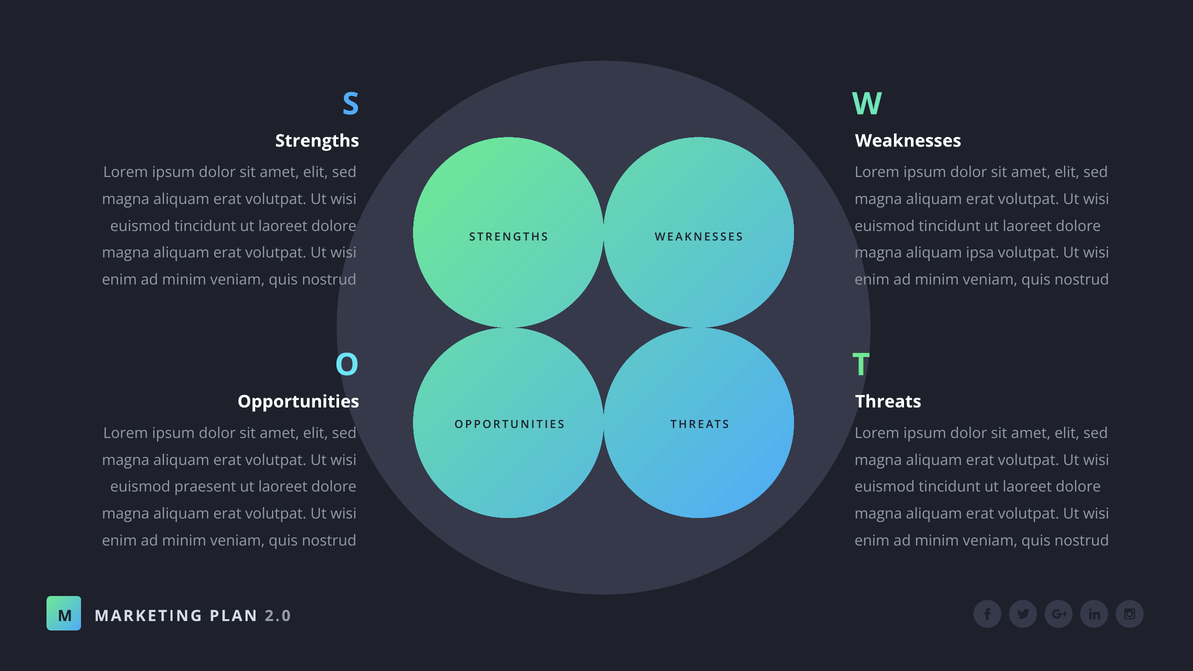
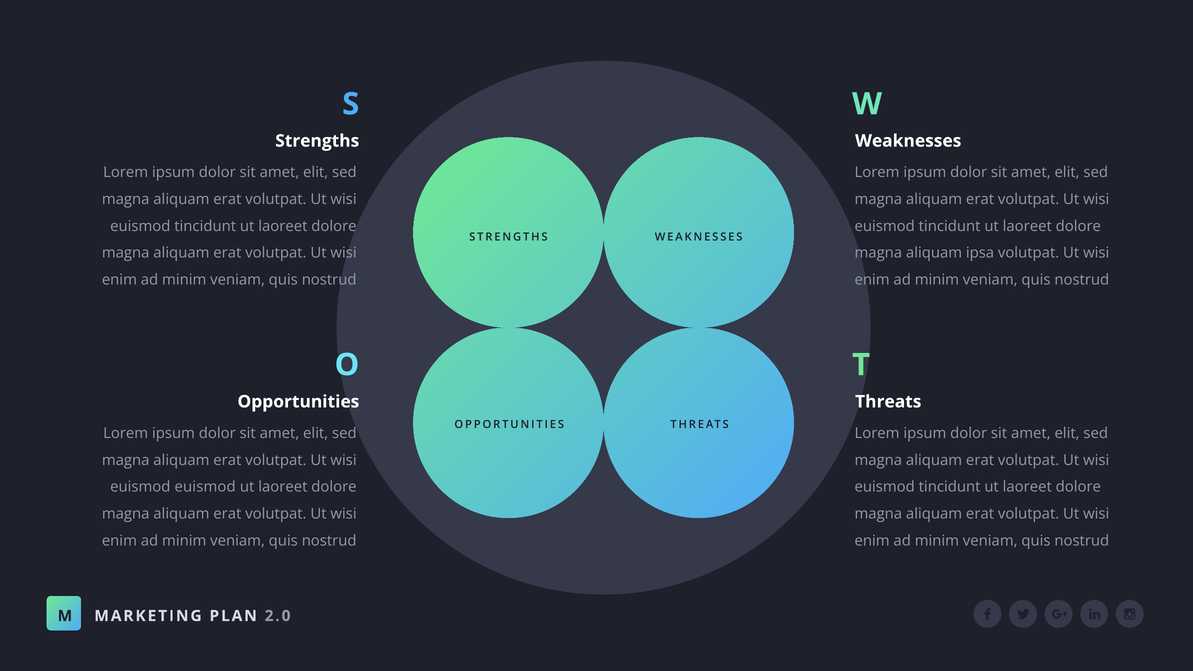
euismod praesent: praesent -> euismod
